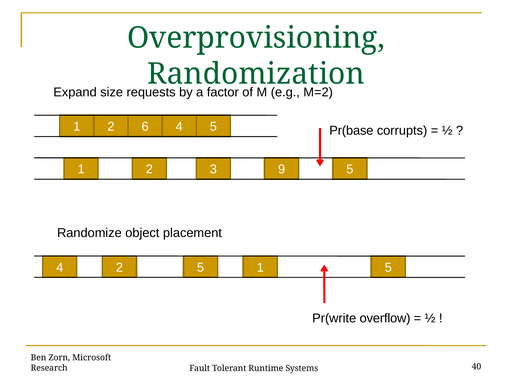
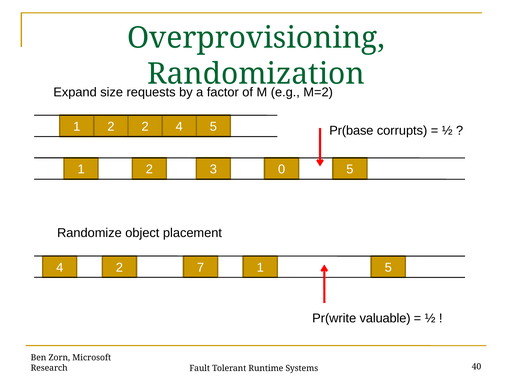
2 6: 6 -> 2
9: 9 -> 0
2 5: 5 -> 7
overflow: overflow -> valuable
